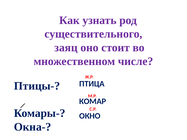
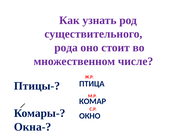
заяц: заяц -> рода
